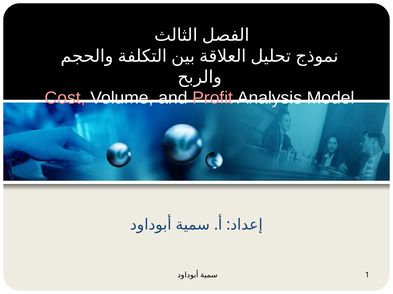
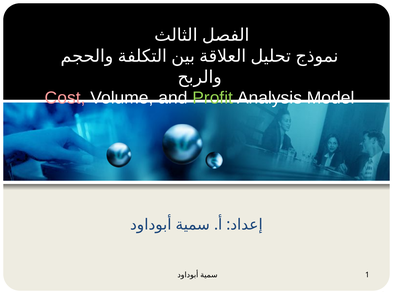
Profit colour: pink -> light green
